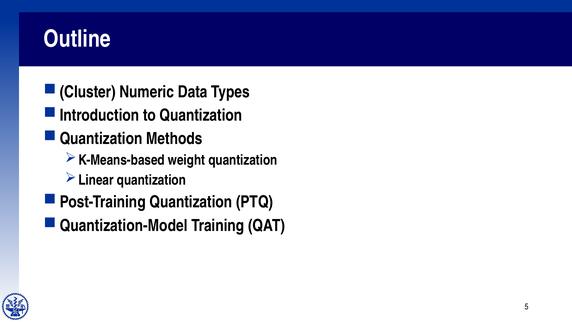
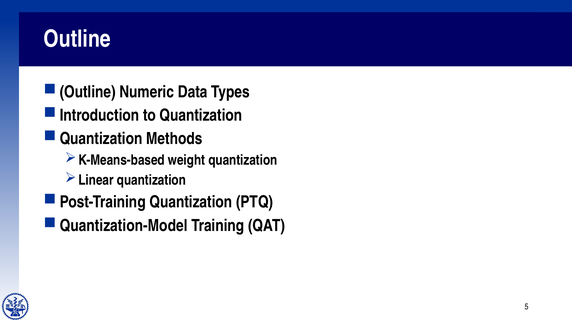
Cluster at (88, 92): Cluster -> Outline
